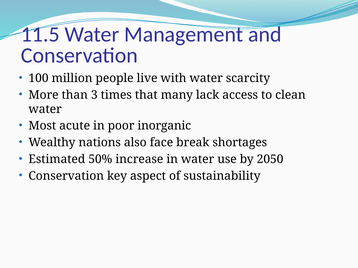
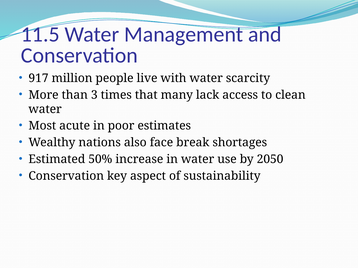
100: 100 -> 917
inorganic: inorganic -> estimates
